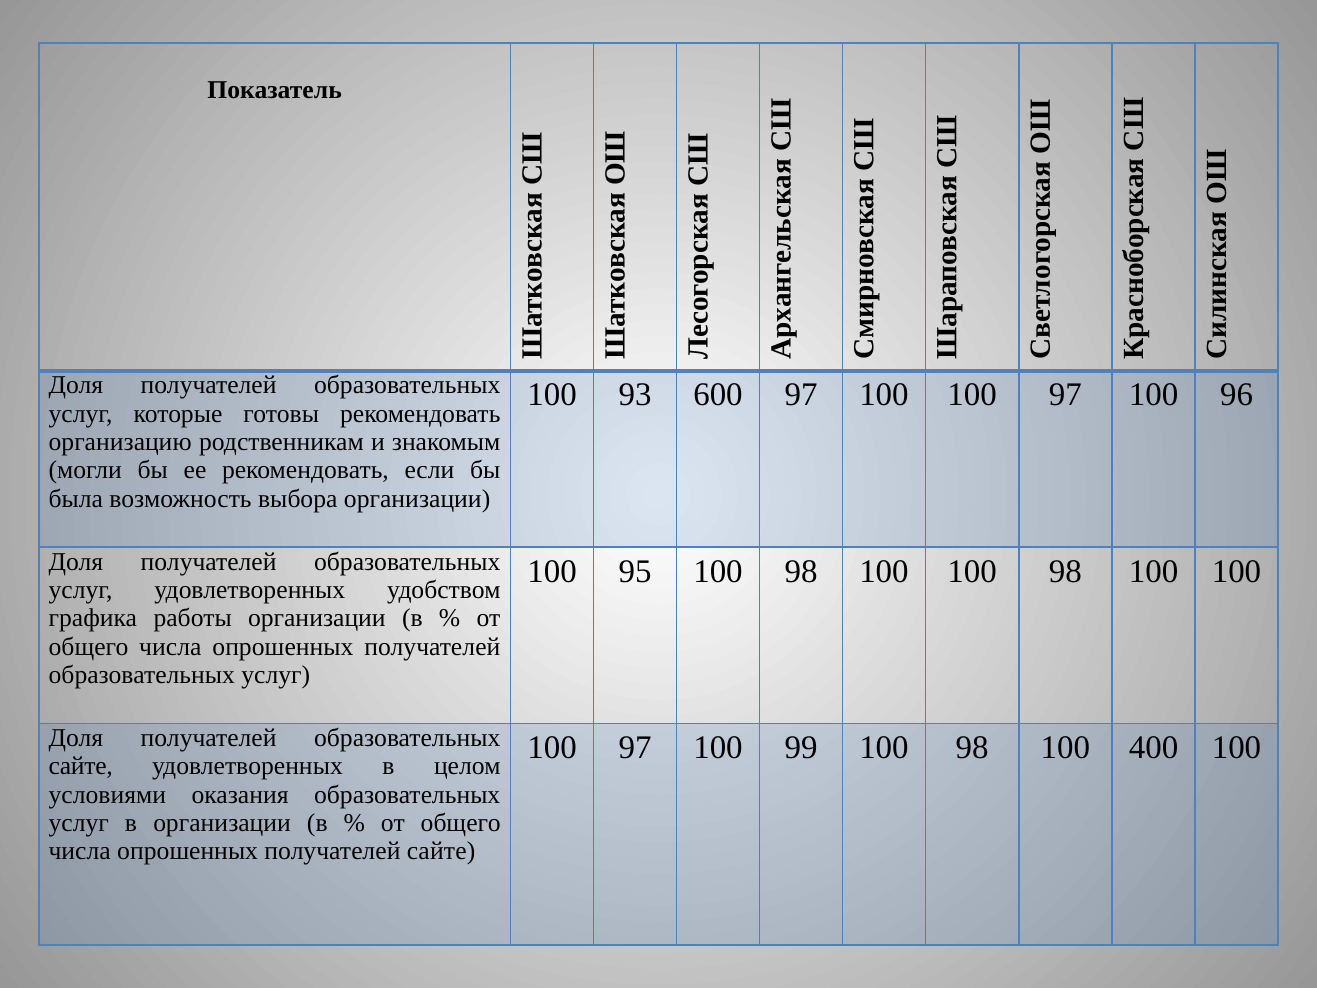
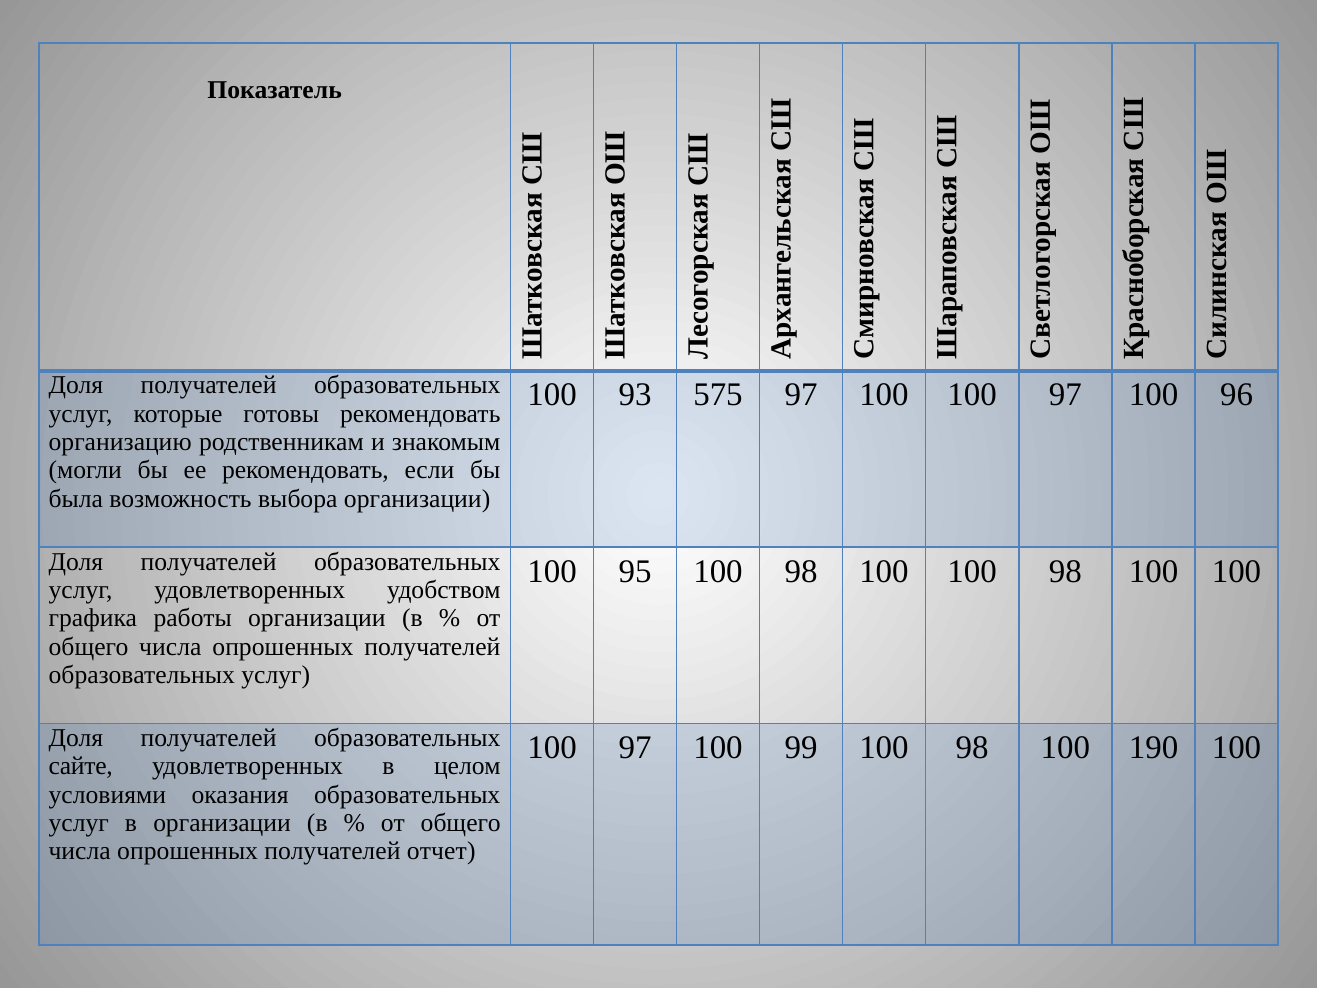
600: 600 -> 575
400: 400 -> 190
получателей сайте: сайте -> отчет
